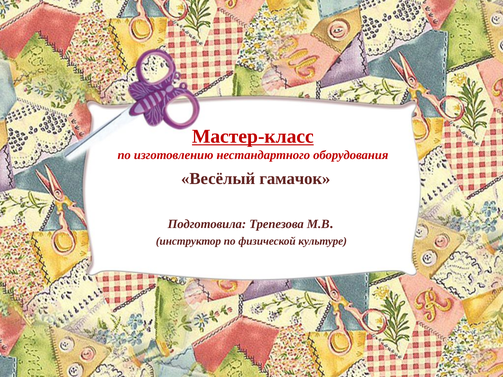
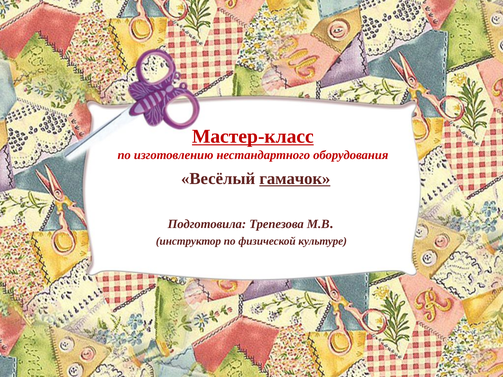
гамачок underline: none -> present
